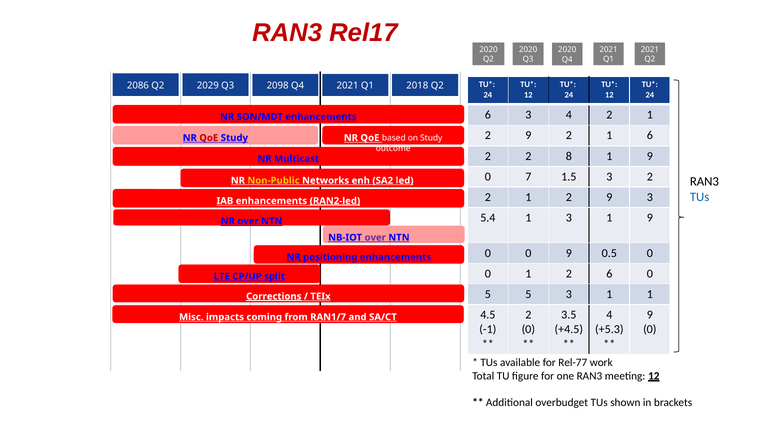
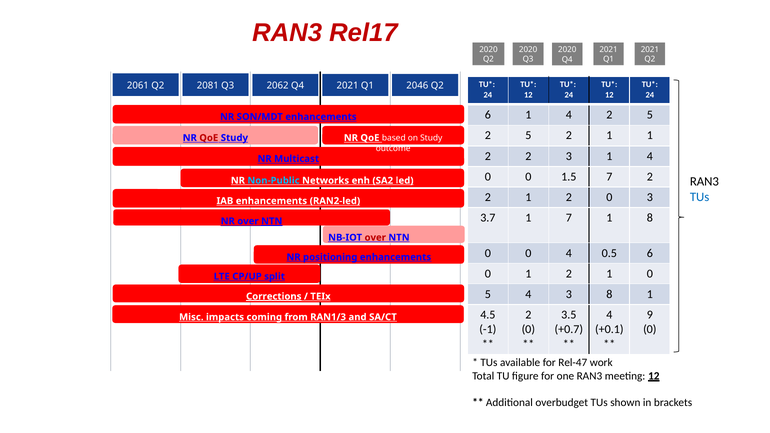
2086: 2086 -> 2061
2029: 2029 -> 2081
Q1 2018: 2018 -> 2046
2098: 2098 -> 2062
6 3: 3 -> 1
4 2 1: 1 -> 5
9 at (528, 136): 9 -> 5
1 6: 6 -> 1
2 8: 8 -> 3
9 at (650, 156): 9 -> 4
7 at (528, 177): 7 -> 0
1.5 3: 3 -> 7
Non-Public colour: yellow -> light blue
9 at (609, 197): 9 -> 0
RAN2-led underline: present -> none
5.4: 5.4 -> 3.7
1 3: 3 -> 7
9 at (650, 218): 9 -> 8
NTN at (272, 221) underline: none -> present
over at (375, 238) colour: purple -> red
0 9: 9 -> 4
0.5 0: 0 -> 6
1 2 6: 6 -> 1
5 5: 5 -> 4
1 at (609, 294): 1 -> 8
RAN1/7: RAN1/7 -> RAN1/3
+4.5: +4.5 -> +0.7
+5.3: +5.3 -> +0.1
Rel-77: Rel-77 -> Rel-47
